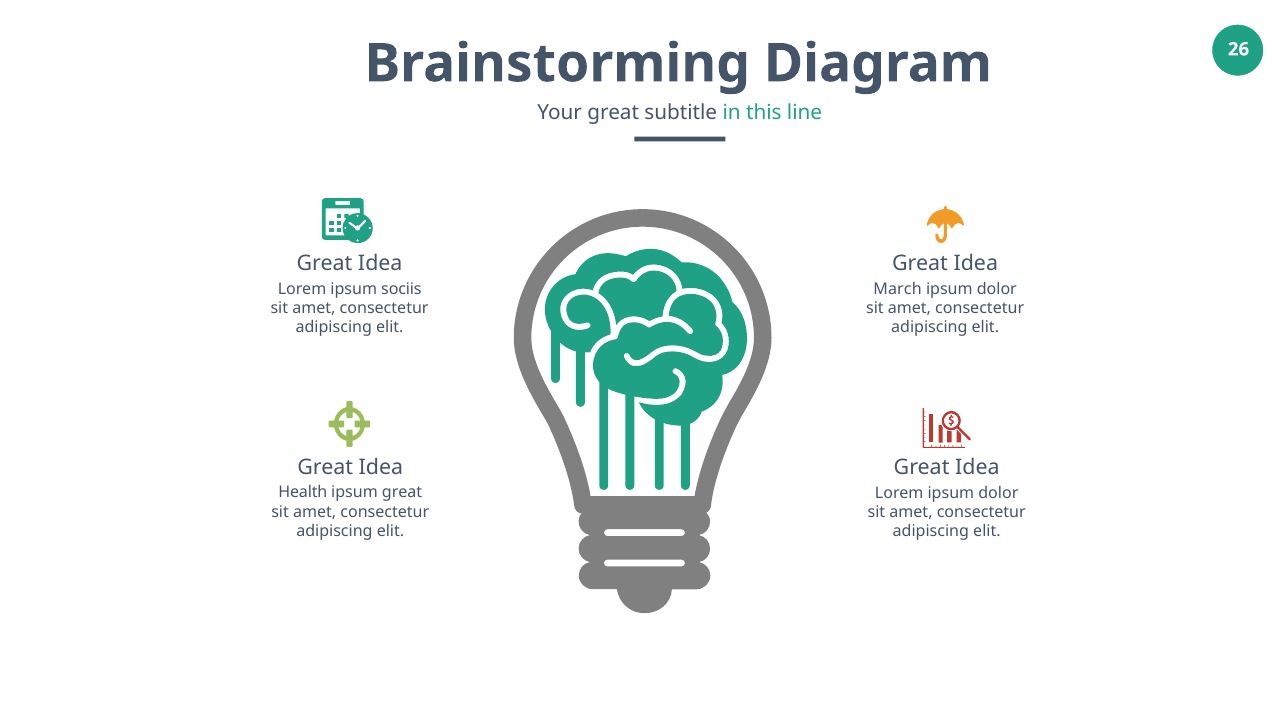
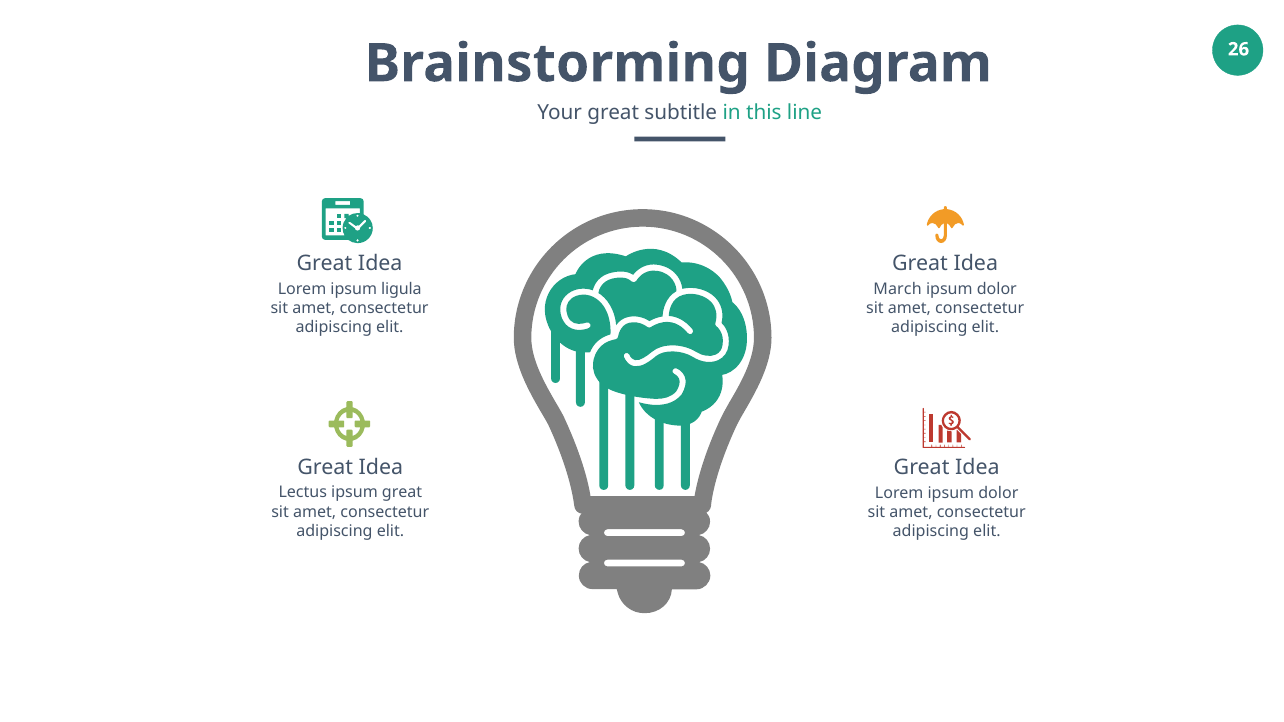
sociis: sociis -> ligula
Health: Health -> Lectus
